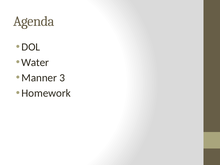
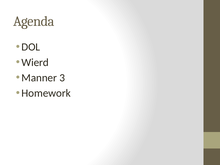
Water: Water -> Wierd
